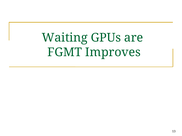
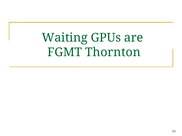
Improves: Improves -> Thornton
